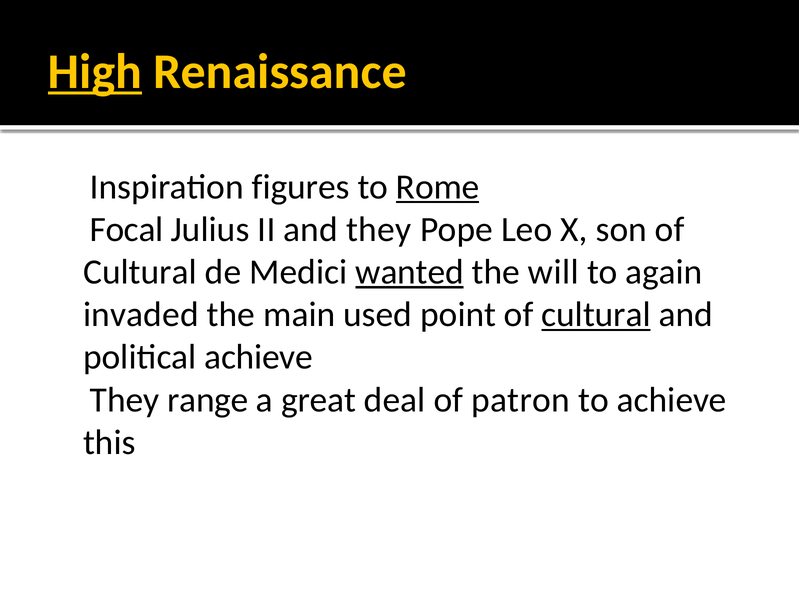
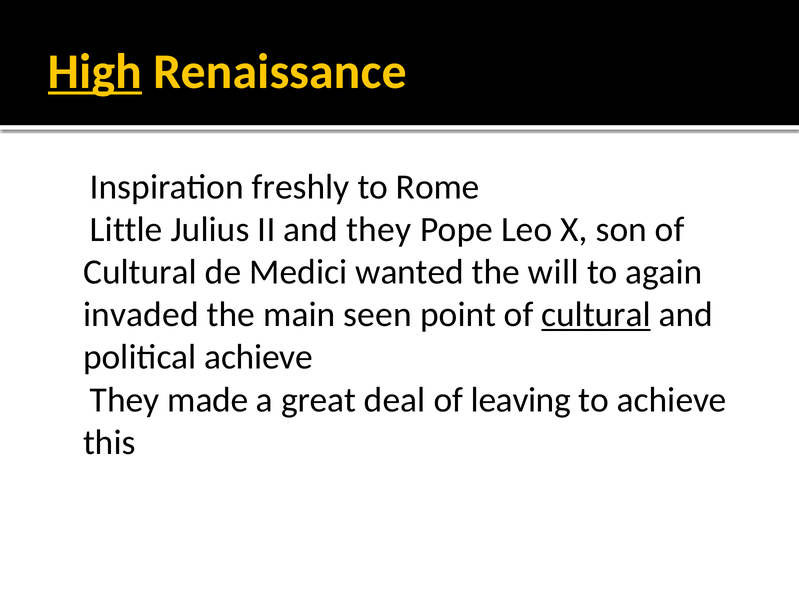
figures: figures -> freshly
Rome underline: present -> none
Focal: Focal -> Little
wanted underline: present -> none
used: used -> seen
range: range -> made
patron: patron -> leaving
